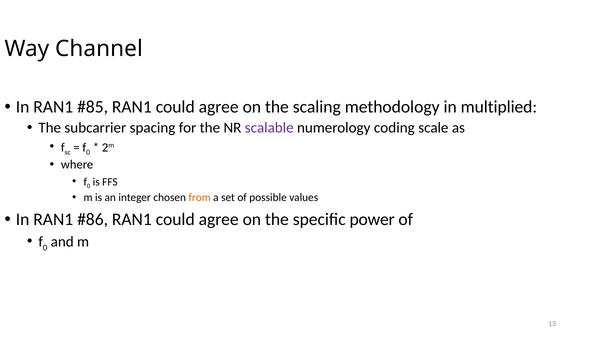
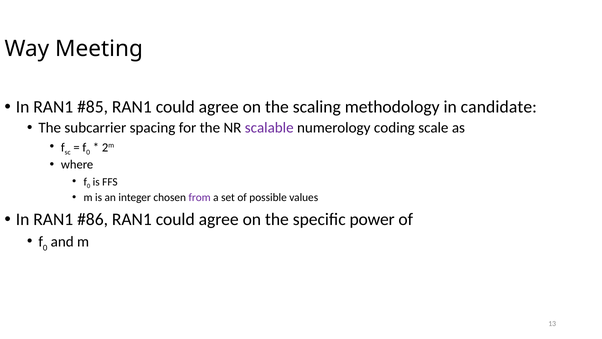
Channel: Channel -> Meeting
multiplied: multiplied -> candidate
from colour: orange -> purple
